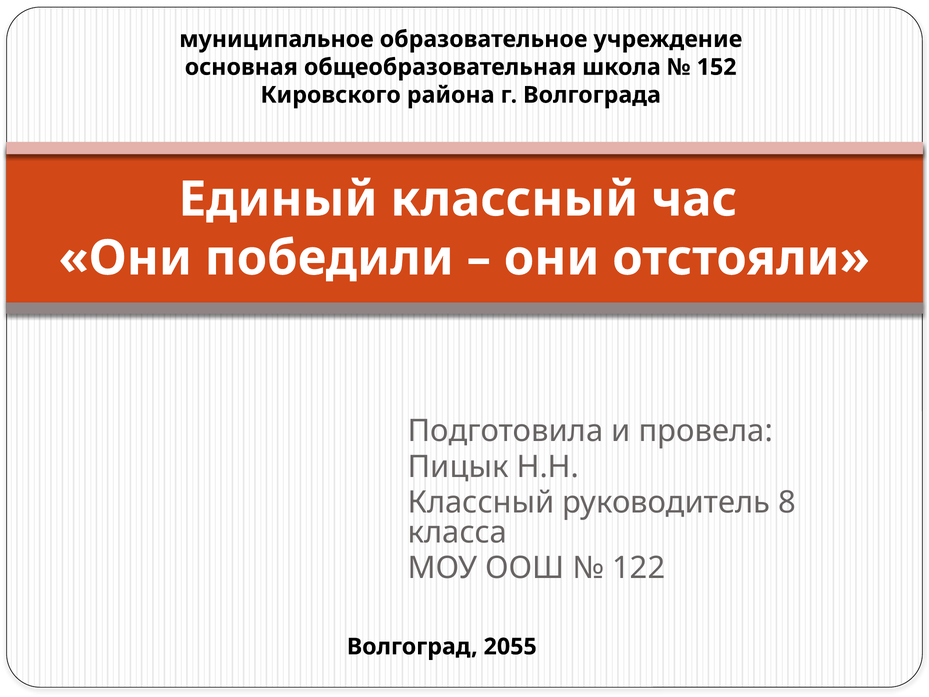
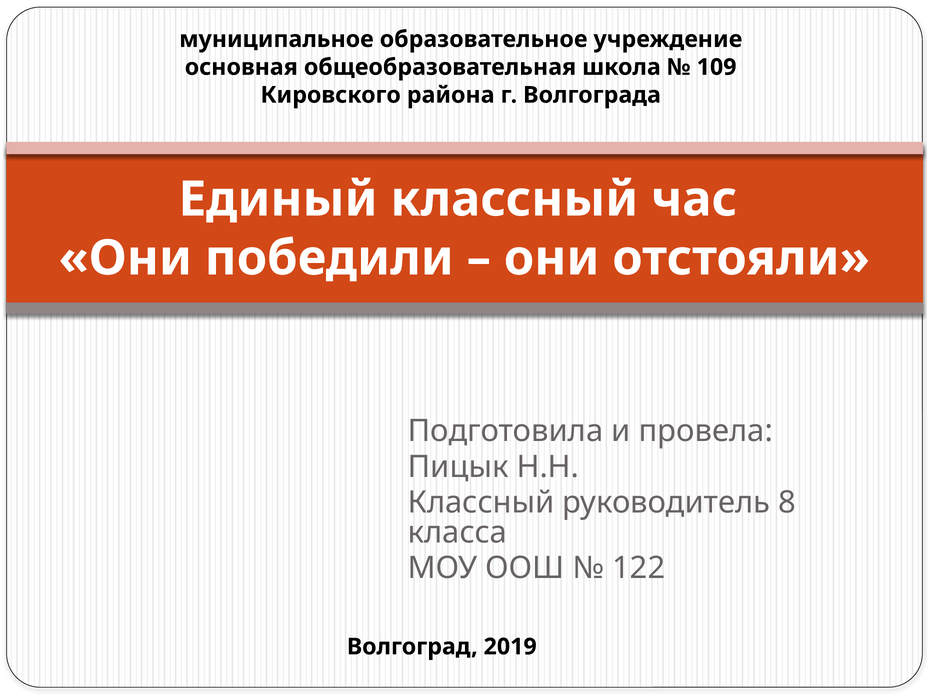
152: 152 -> 109
2055: 2055 -> 2019
